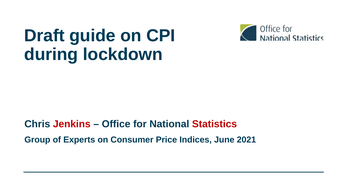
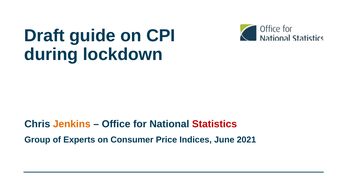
Jenkins colour: red -> orange
